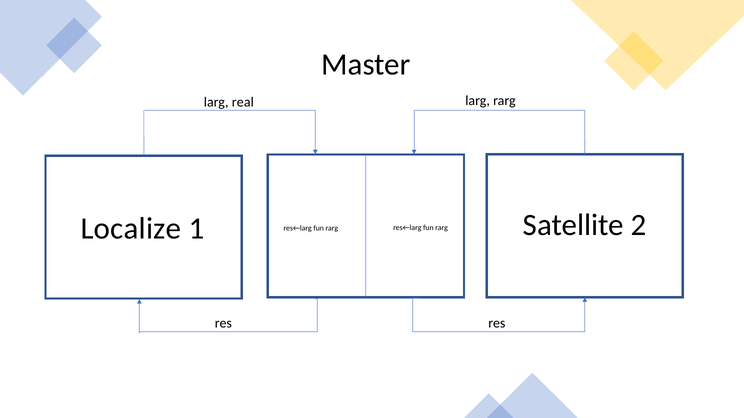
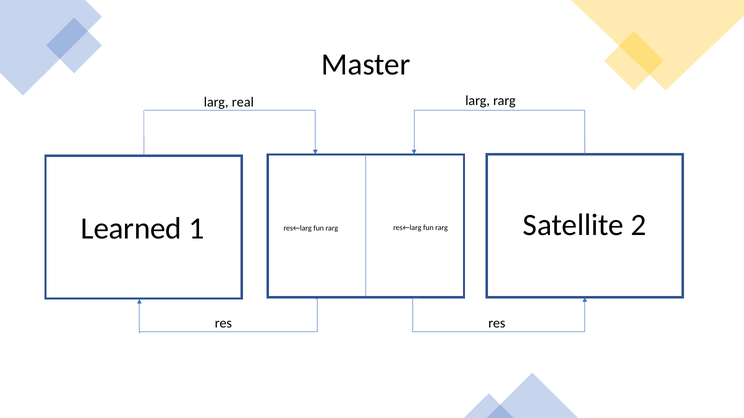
Localize: Localize -> Learned
